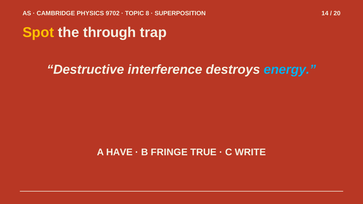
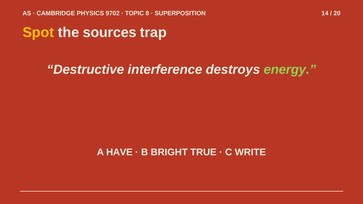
through: through -> sources
energy colour: light blue -> light green
FRINGE: FRINGE -> BRIGHT
